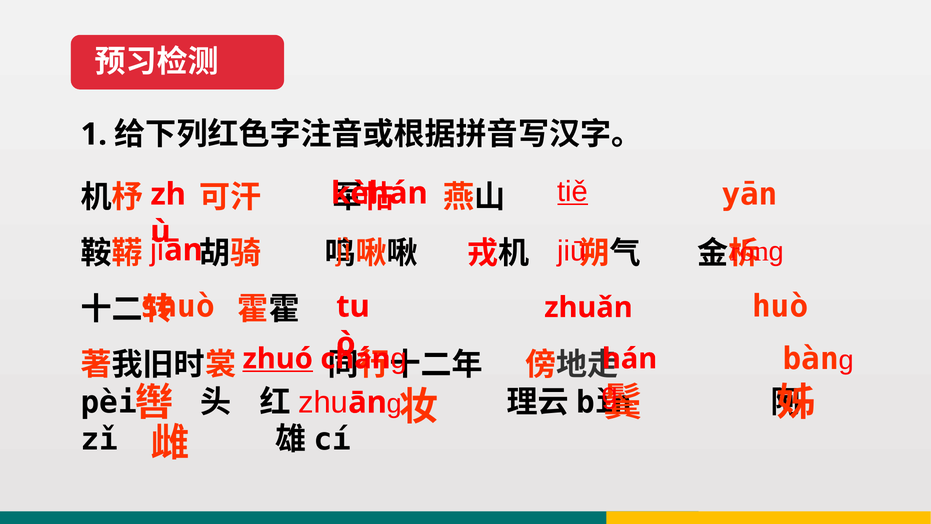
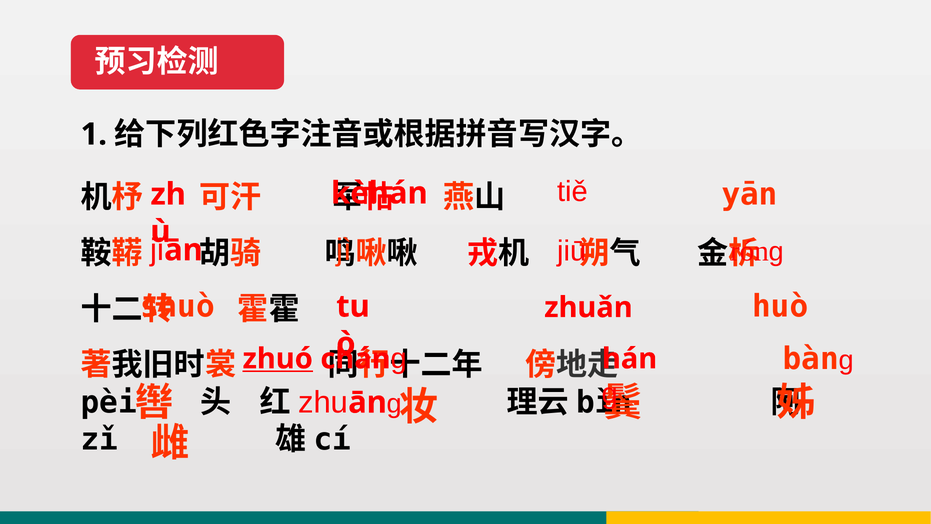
tiě underline: present -> none
